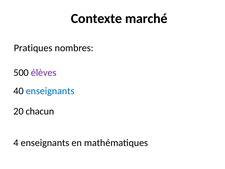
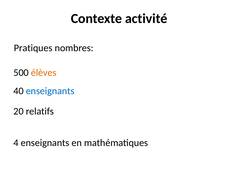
marché: marché -> activité
élèves colour: purple -> orange
chacun: chacun -> relatifs
